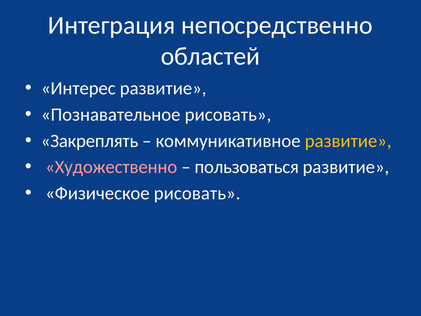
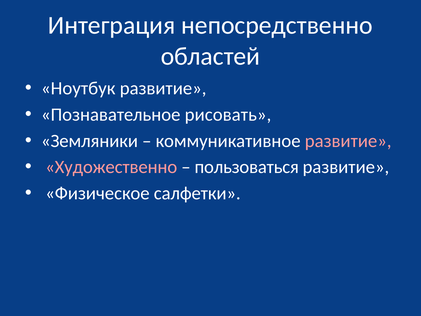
Интерес: Интерес -> Ноутбук
Закреплять: Закреплять -> Земляники
развитие at (348, 141) colour: yellow -> pink
Физическое рисовать: рисовать -> салфетки
